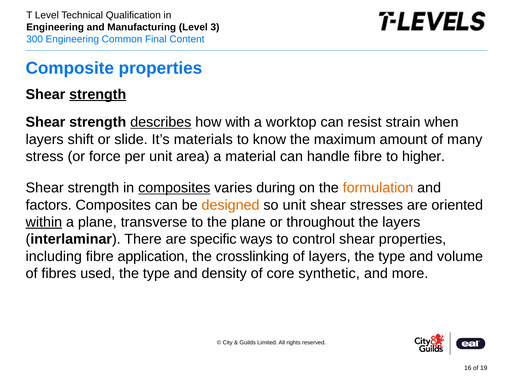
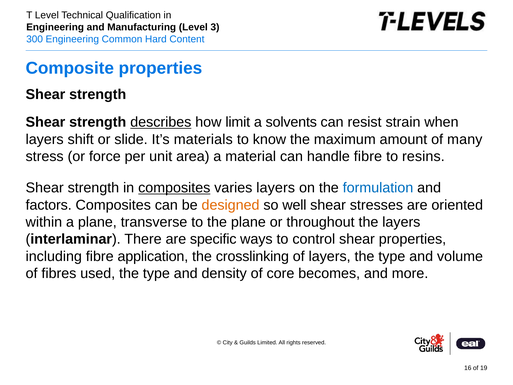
Final: Final -> Hard
strength at (98, 94) underline: present -> none
with: with -> limit
worktop: worktop -> solvents
higher: higher -> resins
varies during: during -> layers
formulation colour: orange -> blue
so unit: unit -> well
within underline: present -> none
synthetic: synthetic -> becomes
